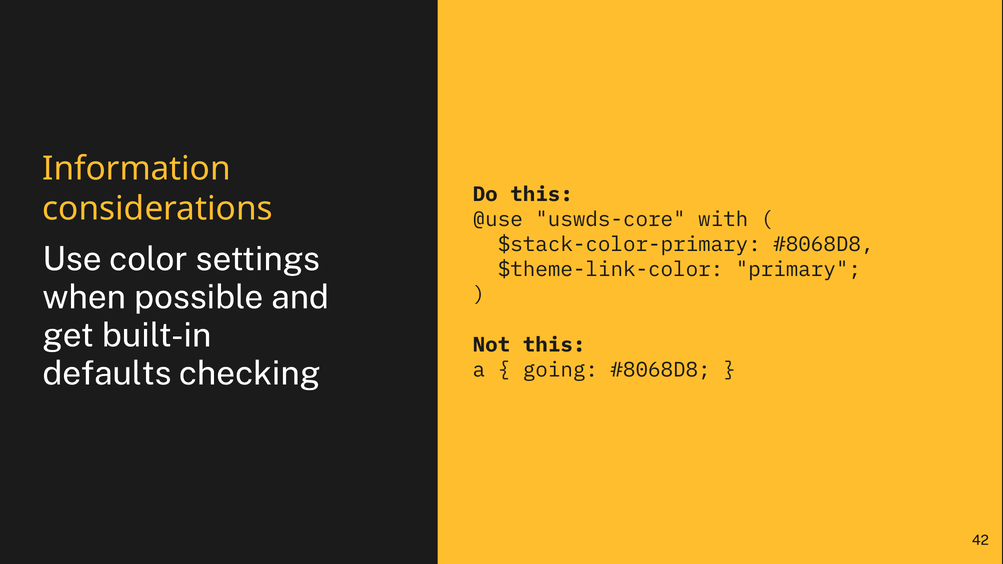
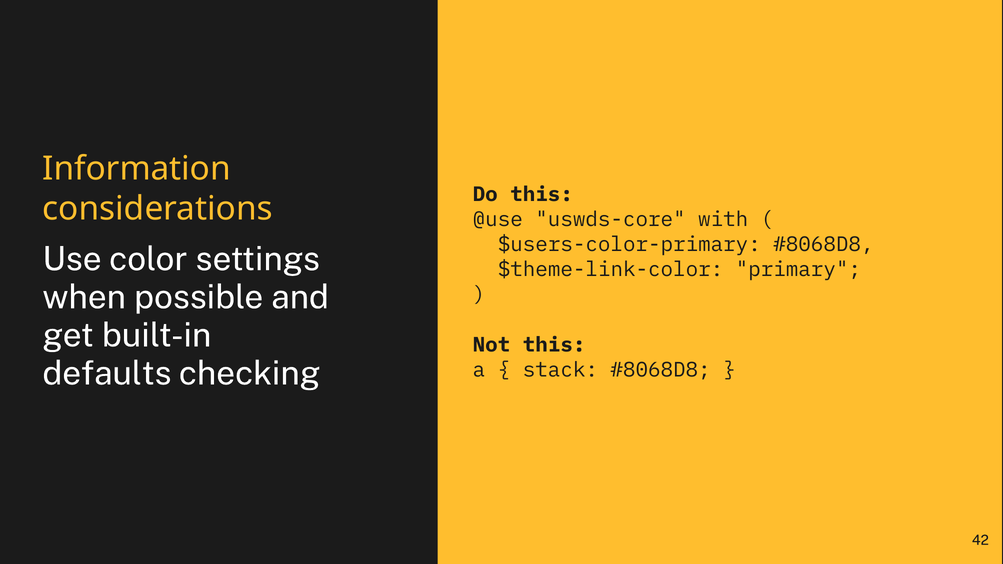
$stack-color-primary: $stack-color-primary -> $users-color-primary
going: going -> stack
